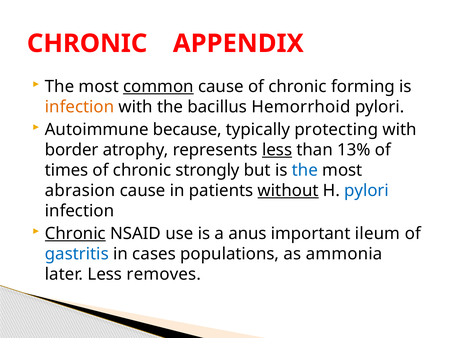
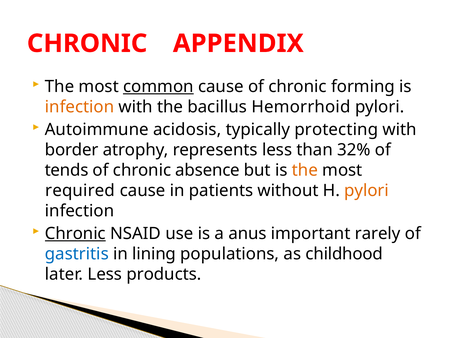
because: because -> acidosis
less at (277, 150) underline: present -> none
13%: 13% -> 32%
times: times -> tends
strongly: strongly -> absence
the at (305, 170) colour: blue -> orange
abrasion: abrasion -> required
without underline: present -> none
pylori at (367, 190) colour: blue -> orange
ileum: ileum -> rarely
cases: cases -> lining
ammonia: ammonia -> childhood
removes: removes -> products
